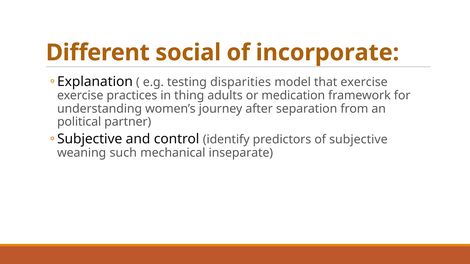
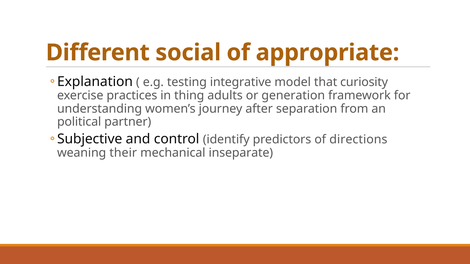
incorporate: incorporate -> appropriate
disparities: disparities -> integrative
that exercise: exercise -> curiosity
medication: medication -> generation
of subjective: subjective -> directions
such: such -> their
